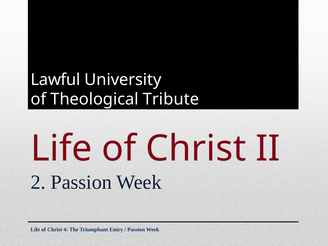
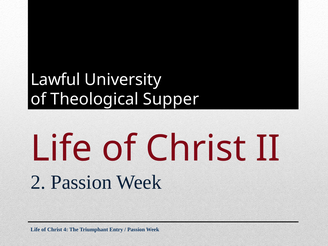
Tribute: Tribute -> Supper
